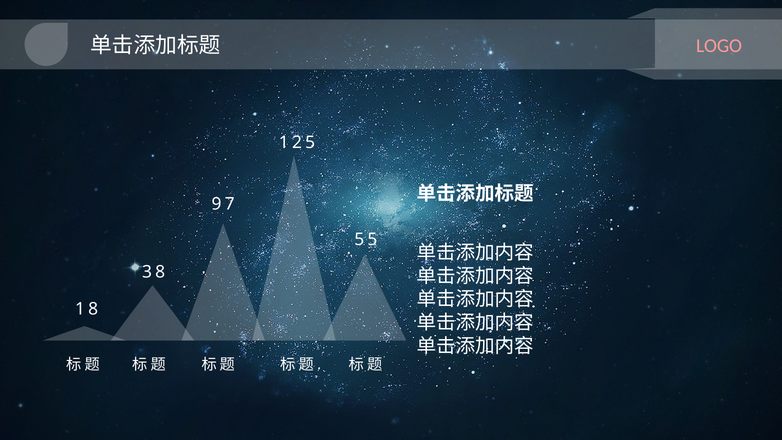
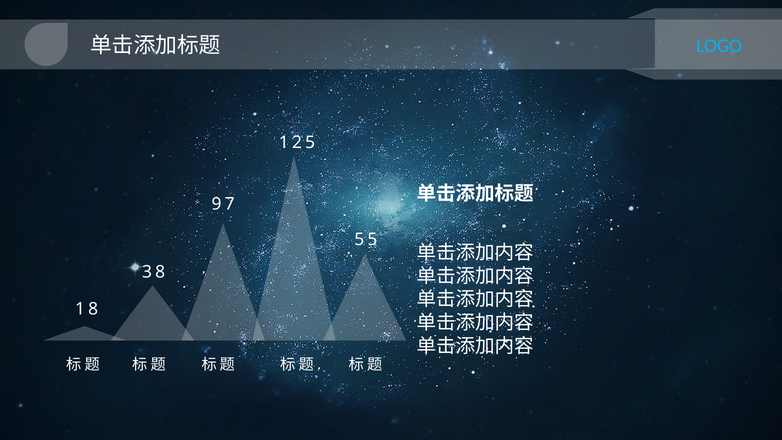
LOGO colour: pink -> light blue
